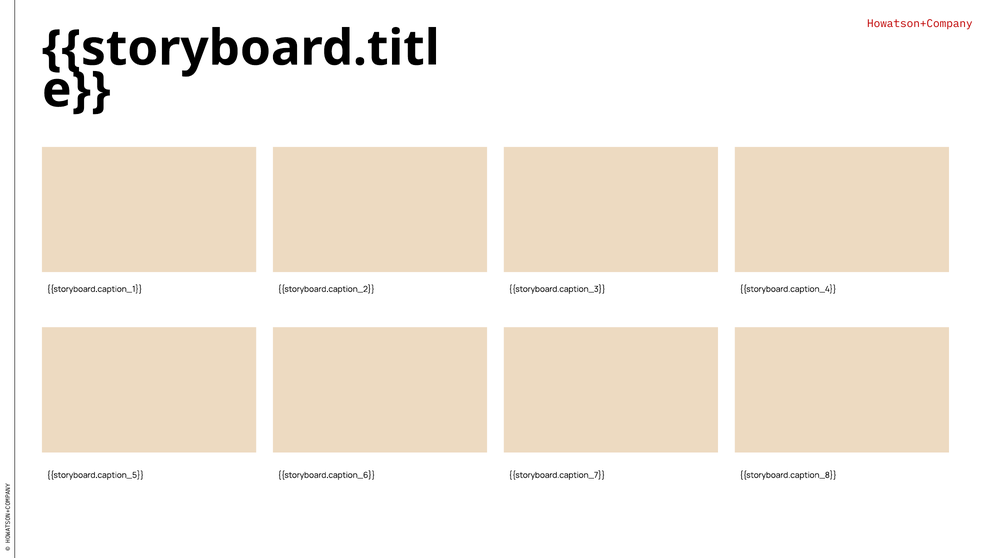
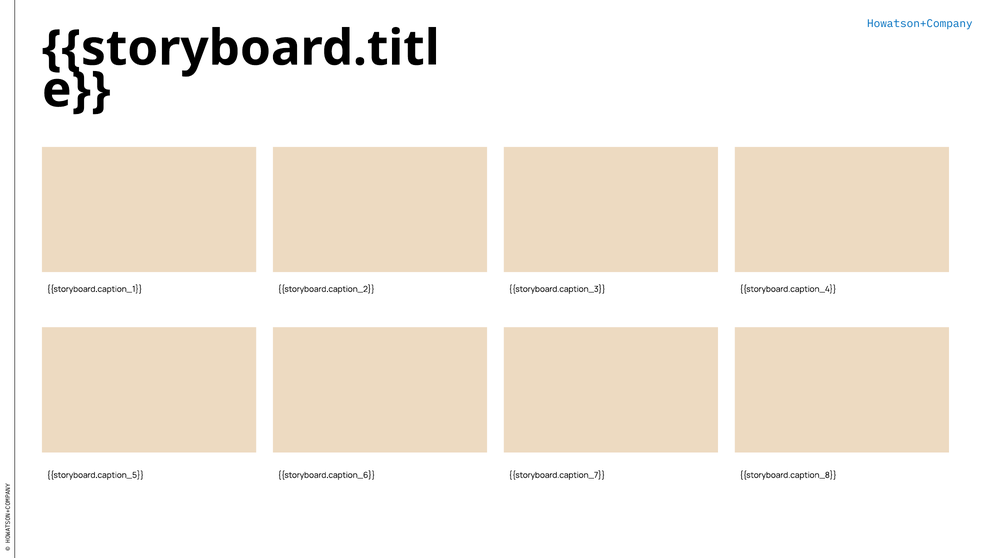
Howatson+Company colour: red -> blue
